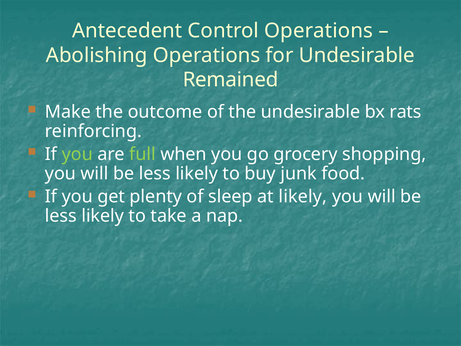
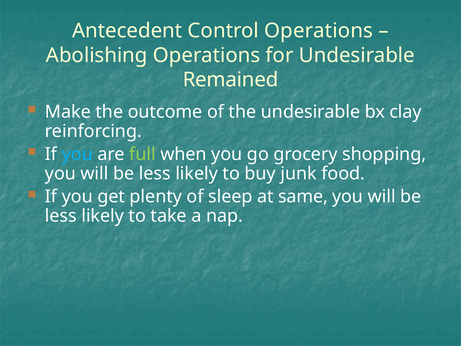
rats: rats -> clay
you at (77, 154) colour: light green -> light blue
at likely: likely -> same
